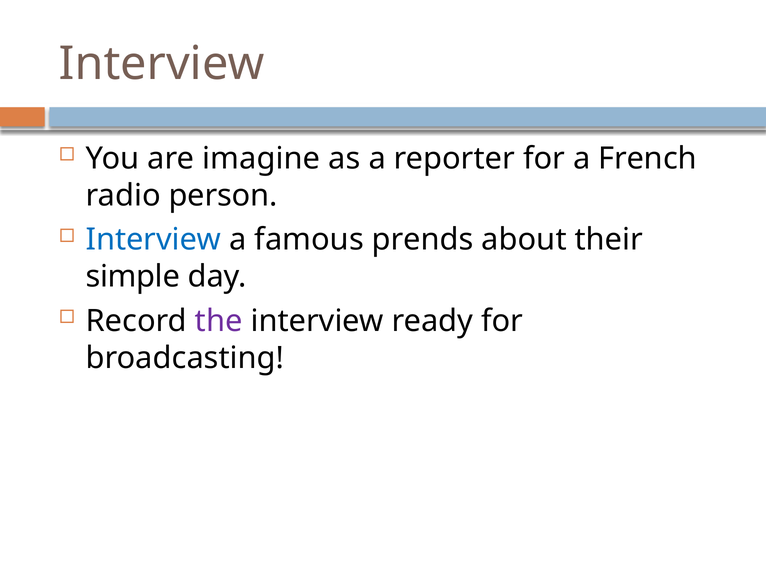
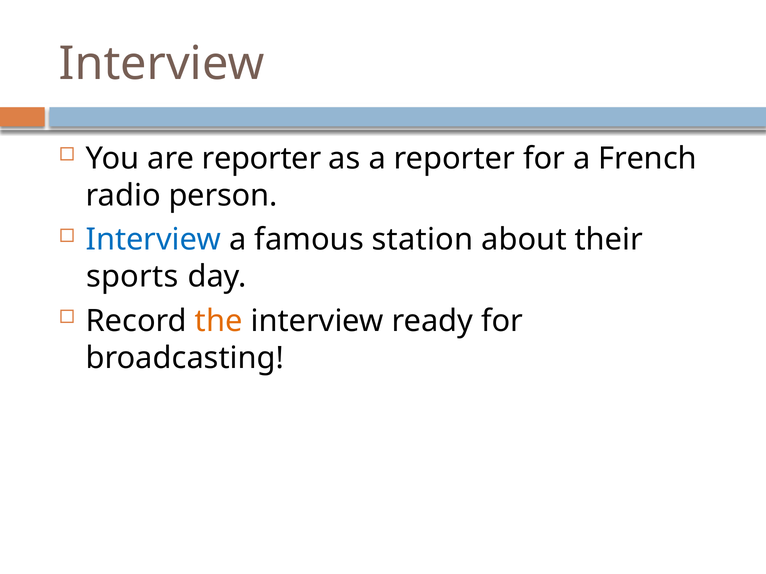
are imagine: imagine -> reporter
prends: prends -> station
simple: simple -> sports
the colour: purple -> orange
